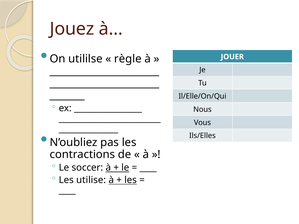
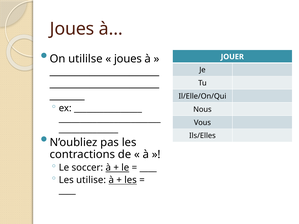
Jouez at (72, 29): Jouez -> Joues
règle at (128, 59): règle -> joues
